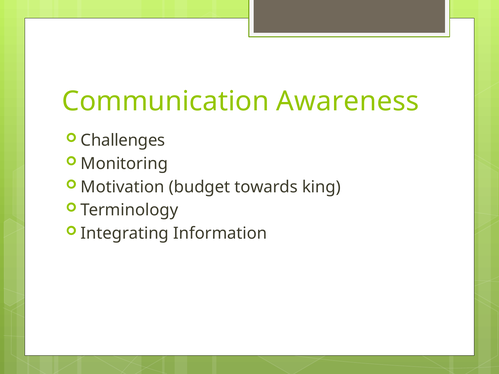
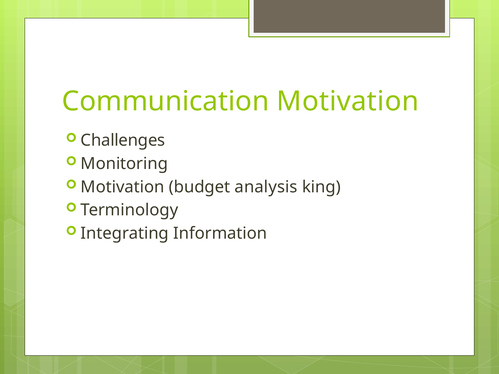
Communication Awareness: Awareness -> Motivation
towards: towards -> analysis
